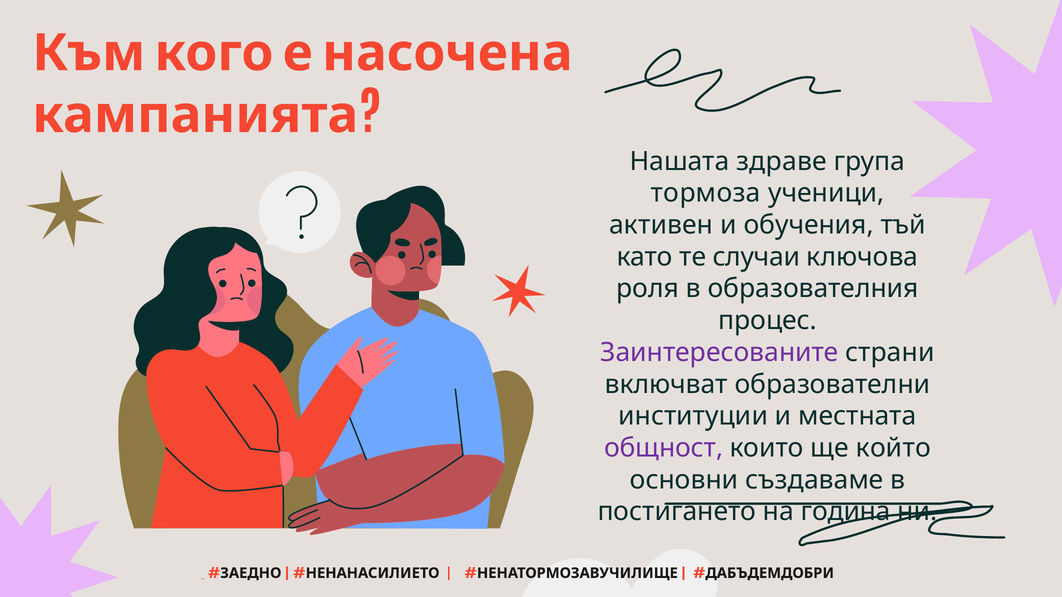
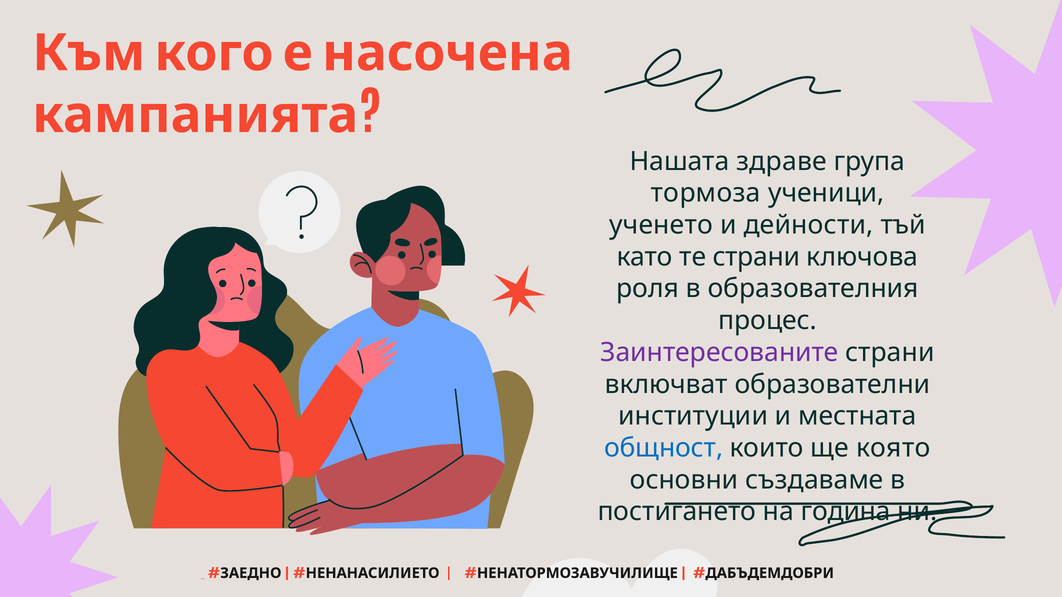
активен: активен -> ученето
обучения: обучения -> дейности
те случаи: случаи -> страни
общност colour: purple -> blue
който: който -> която
